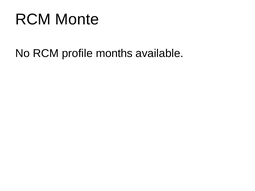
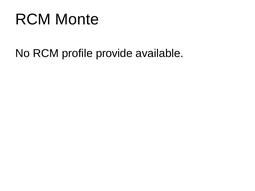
months: months -> provide
